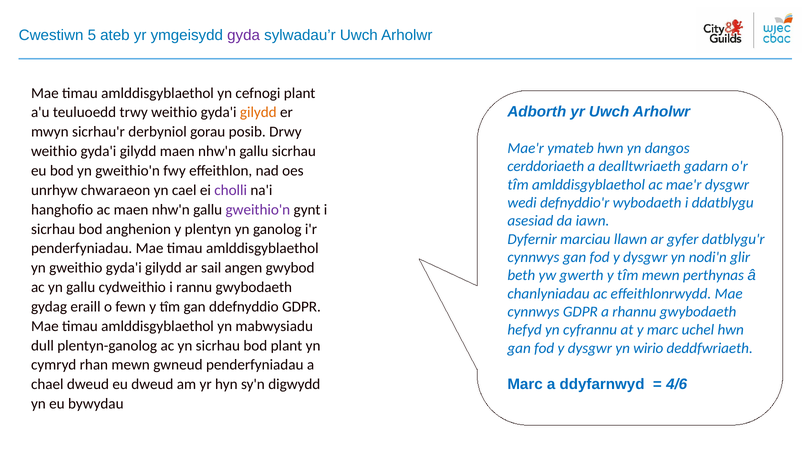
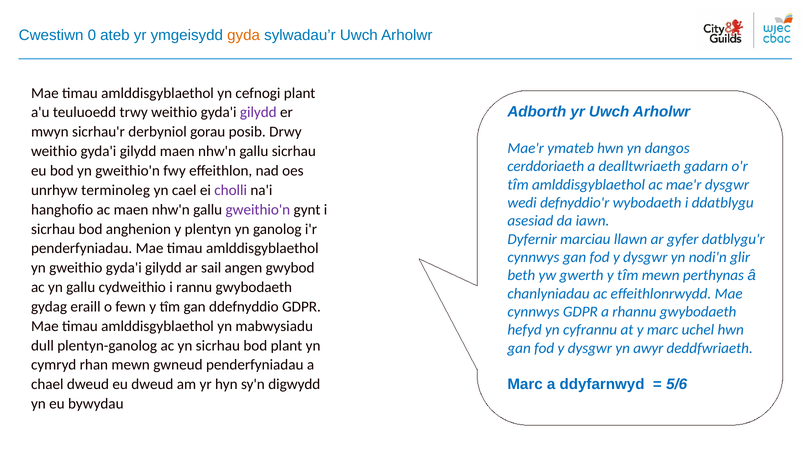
5: 5 -> 0
gyda colour: purple -> orange
gilydd at (258, 113) colour: orange -> purple
chwaraeon: chwaraeon -> terminoleg
wirio: wirio -> awyr
4/6: 4/6 -> 5/6
